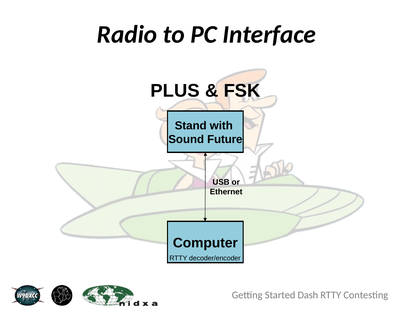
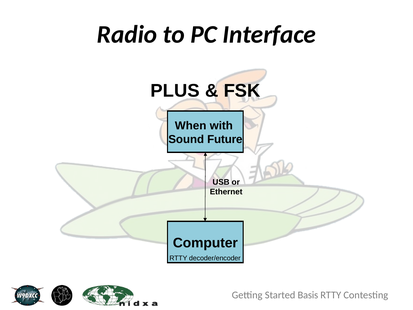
Stand: Stand -> When
Dash: Dash -> Basis
